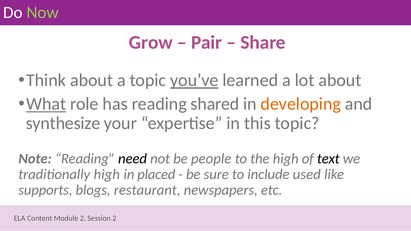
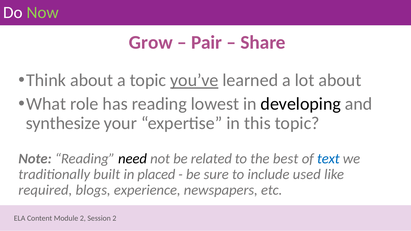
What underline: present -> none
shared: shared -> lowest
developing colour: orange -> black
people: people -> related
the high: high -> best
text colour: black -> blue
traditionally high: high -> built
supports: supports -> required
restaurant: restaurant -> experience
